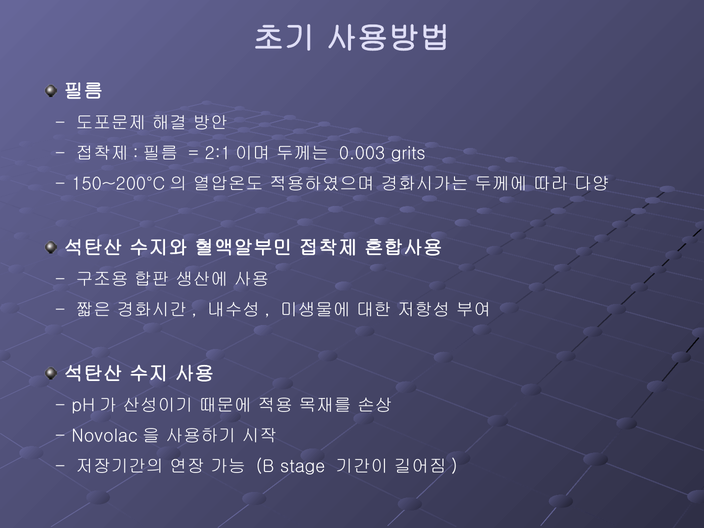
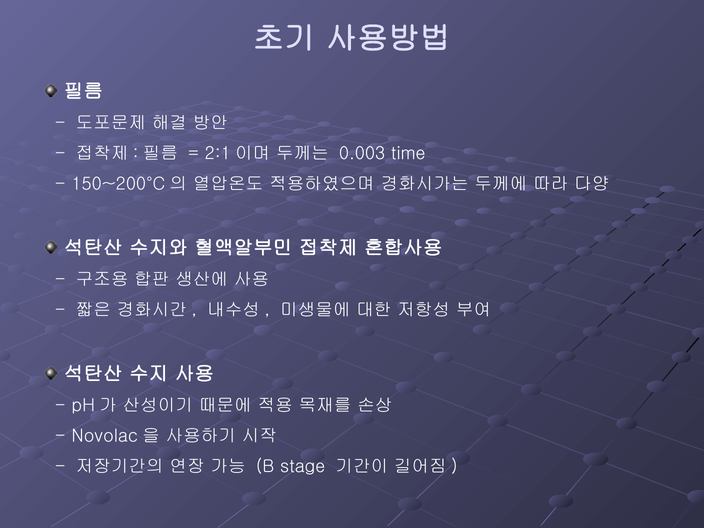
grits: grits -> time
